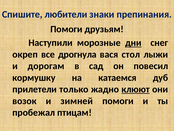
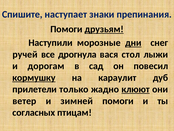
любители: любители -> наступает
друзьям underline: none -> present
окреп: окреп -> ручей
кормушку underline: none -> present
катаемся: катаемся -> караулит
возок: возок -> ветер
пробежал: пробежал -> согласных
